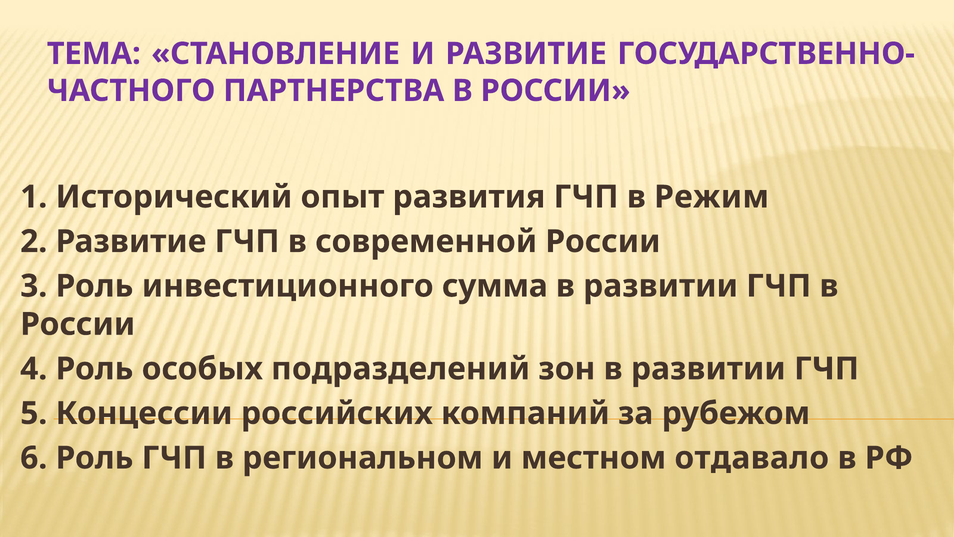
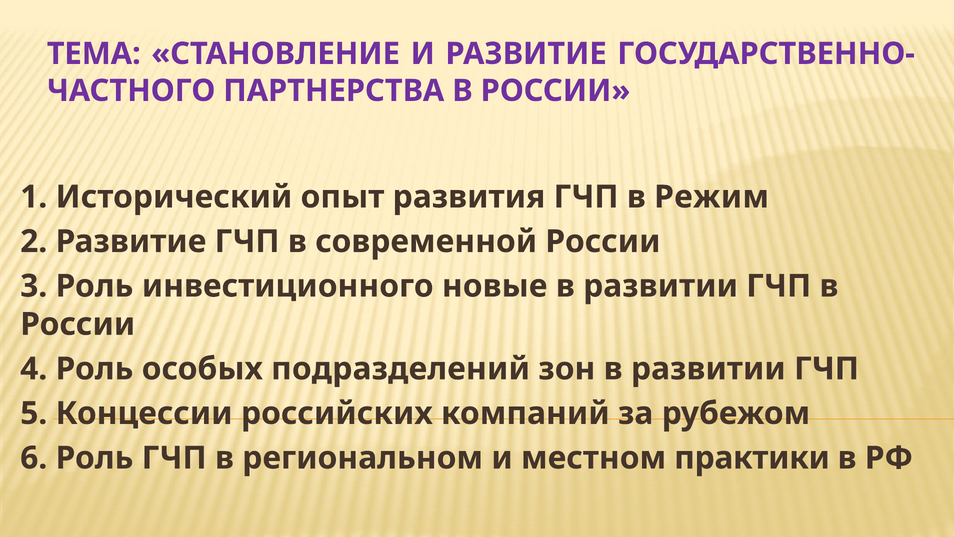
сумма: сумма -> новые
отдавало: отдавало -> практики
